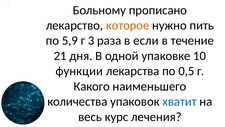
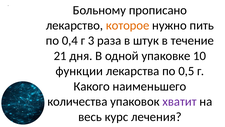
5,9: 5,9 -> 0,4
если: если -> штук
хватит colour: blue -> purple
